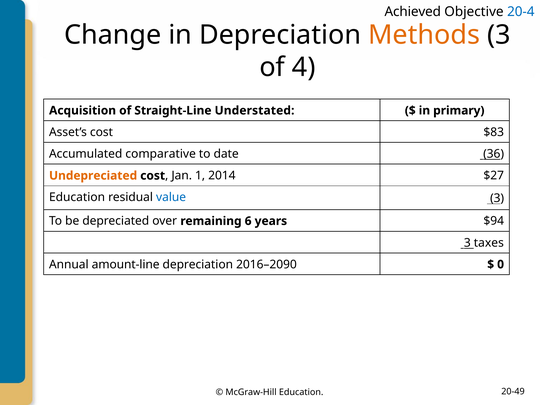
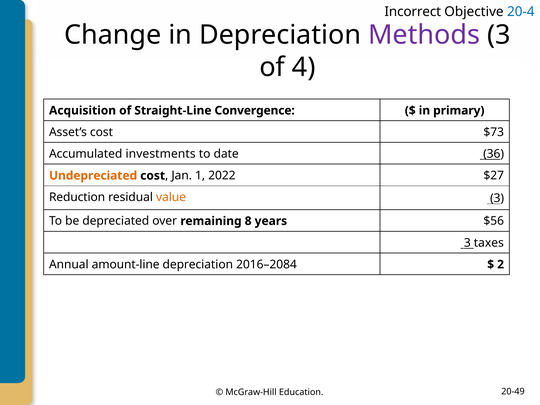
Achieved: Achieved -> Incorrect
Methods colour: orange -> purple
Understated: Understated -> Convergence
$83: $83 -> $73
comparative: comparative -> investments
2014: 2014 -> 2022
Education at (77, 197): Education -> Reduction
value colour: blue -> orange
6: 6 -> 8
$94: $94 -> $56
2016–2090: 2016–2090 -> 2016–2084
0: 0 -> 2
